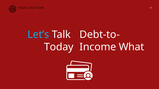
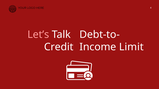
Let’s colour: light blue -> pink
Today: Today -> Credit
What: What -> Limit
